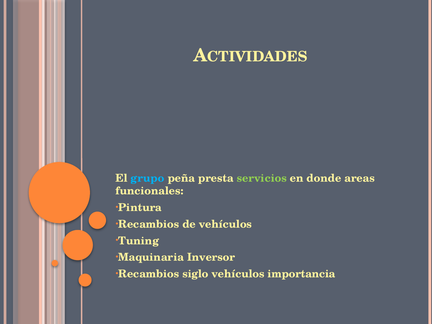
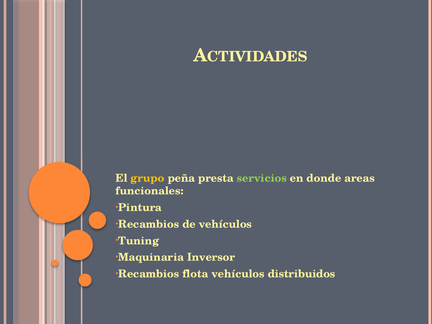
grupo colour: light blue -> yellow
siglo: siglo -> flota
importancia: importancia -> distribuidos
